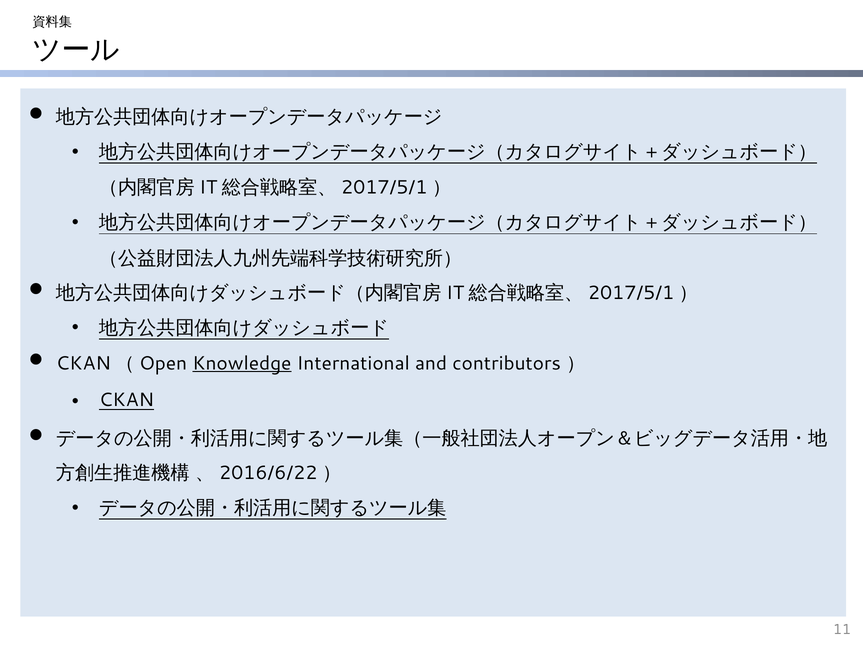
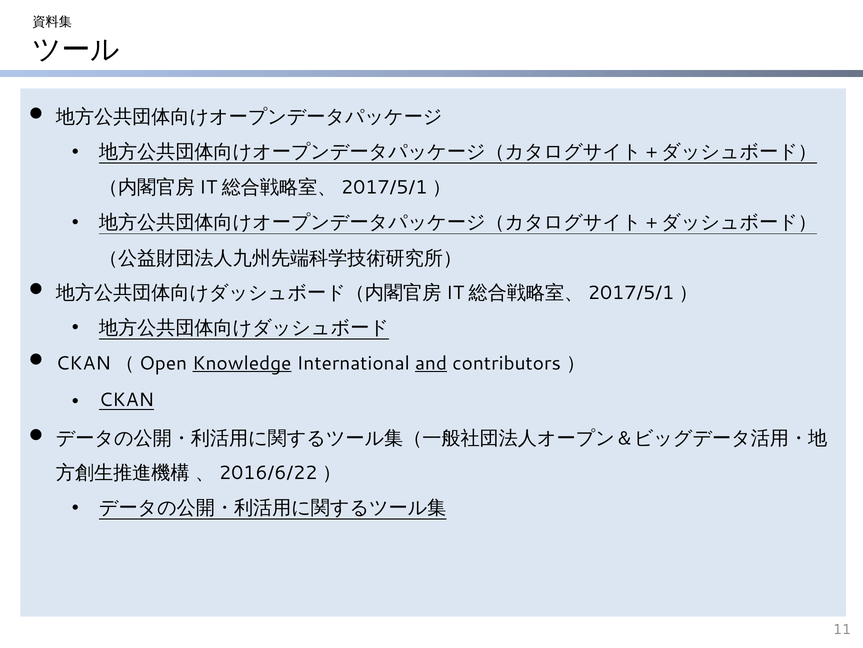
and underline: none -> present
